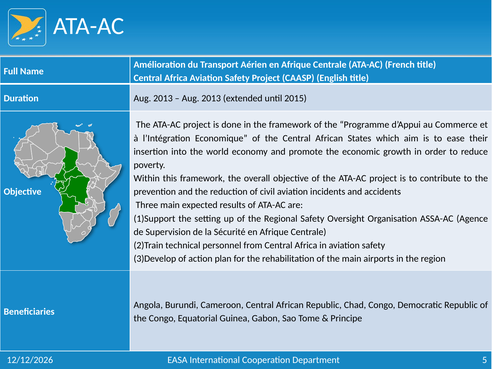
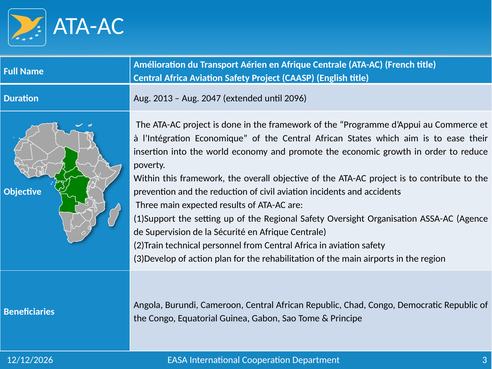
2013 at (211, 98): 2013 -> 2047
2015: 2015 -> 2096
5: 5 -> 3
